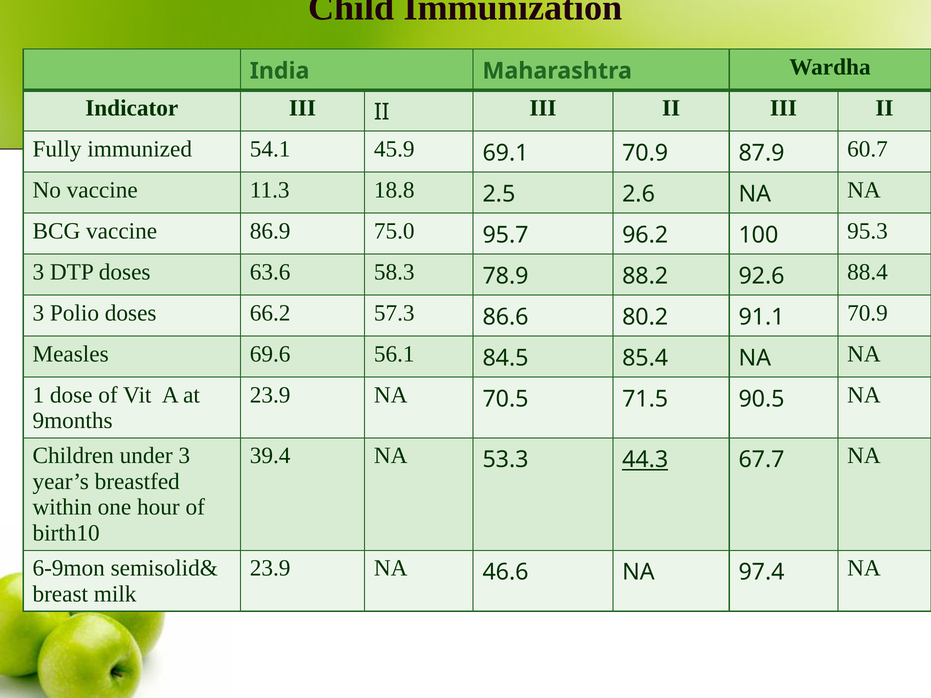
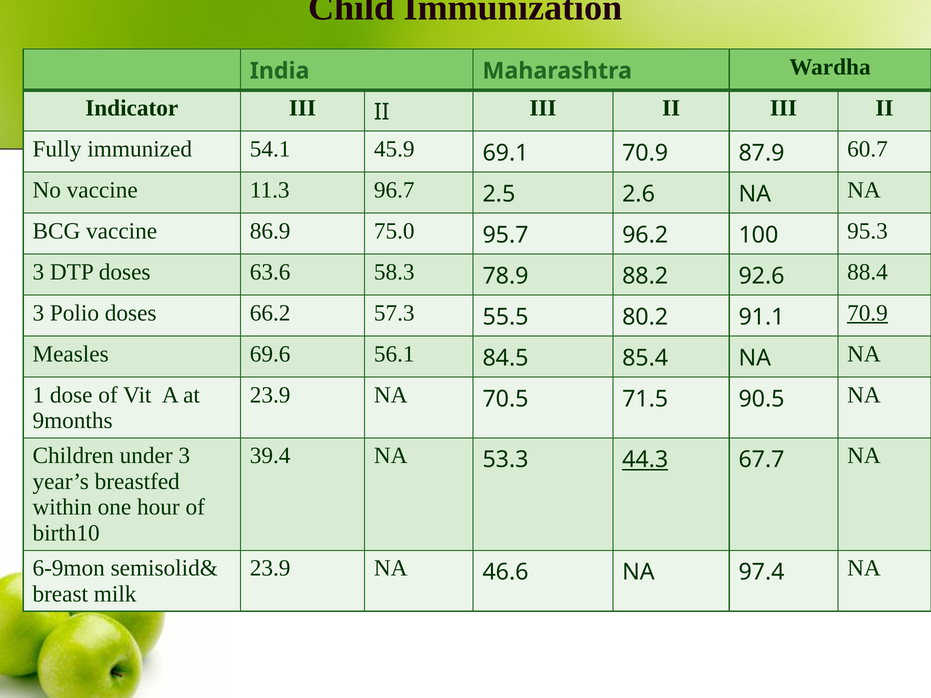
18.8: 18.8 -> 96.7
86.6: 86.6 -> 55.5
70.9 at (867, 313) underline: none -> present
